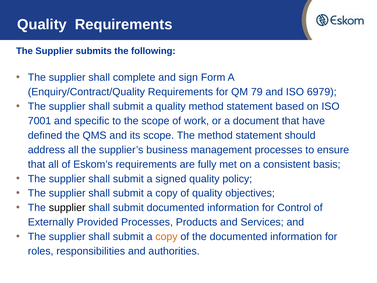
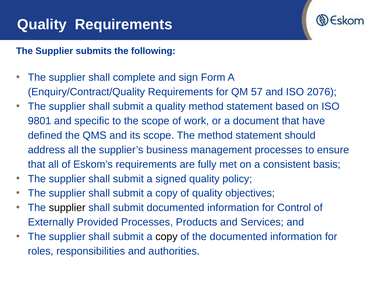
79: 79 -> 57
6979: 6979 -> 2076
7001: 7001 -> 9801
copy at (166, 236) colour: orange -> black
